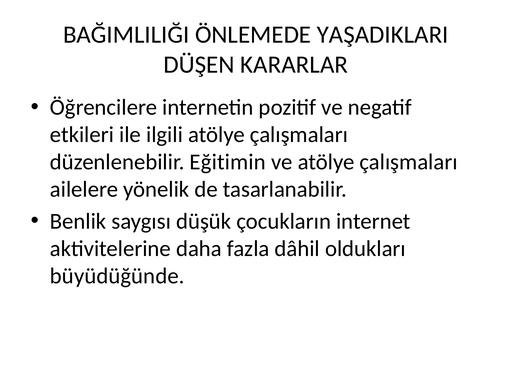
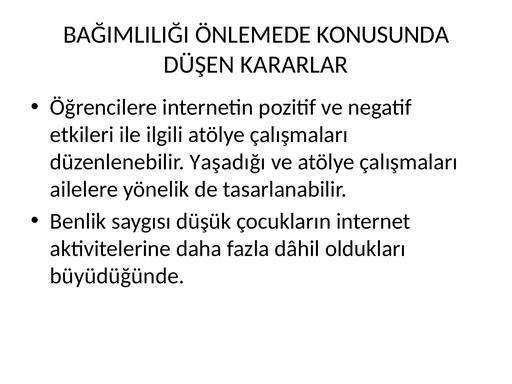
YAŞADIKLARI: YAŞADIKLARI -> KONUSUNDA
Eğitimin: Eğitimin -> Yaşadığı
